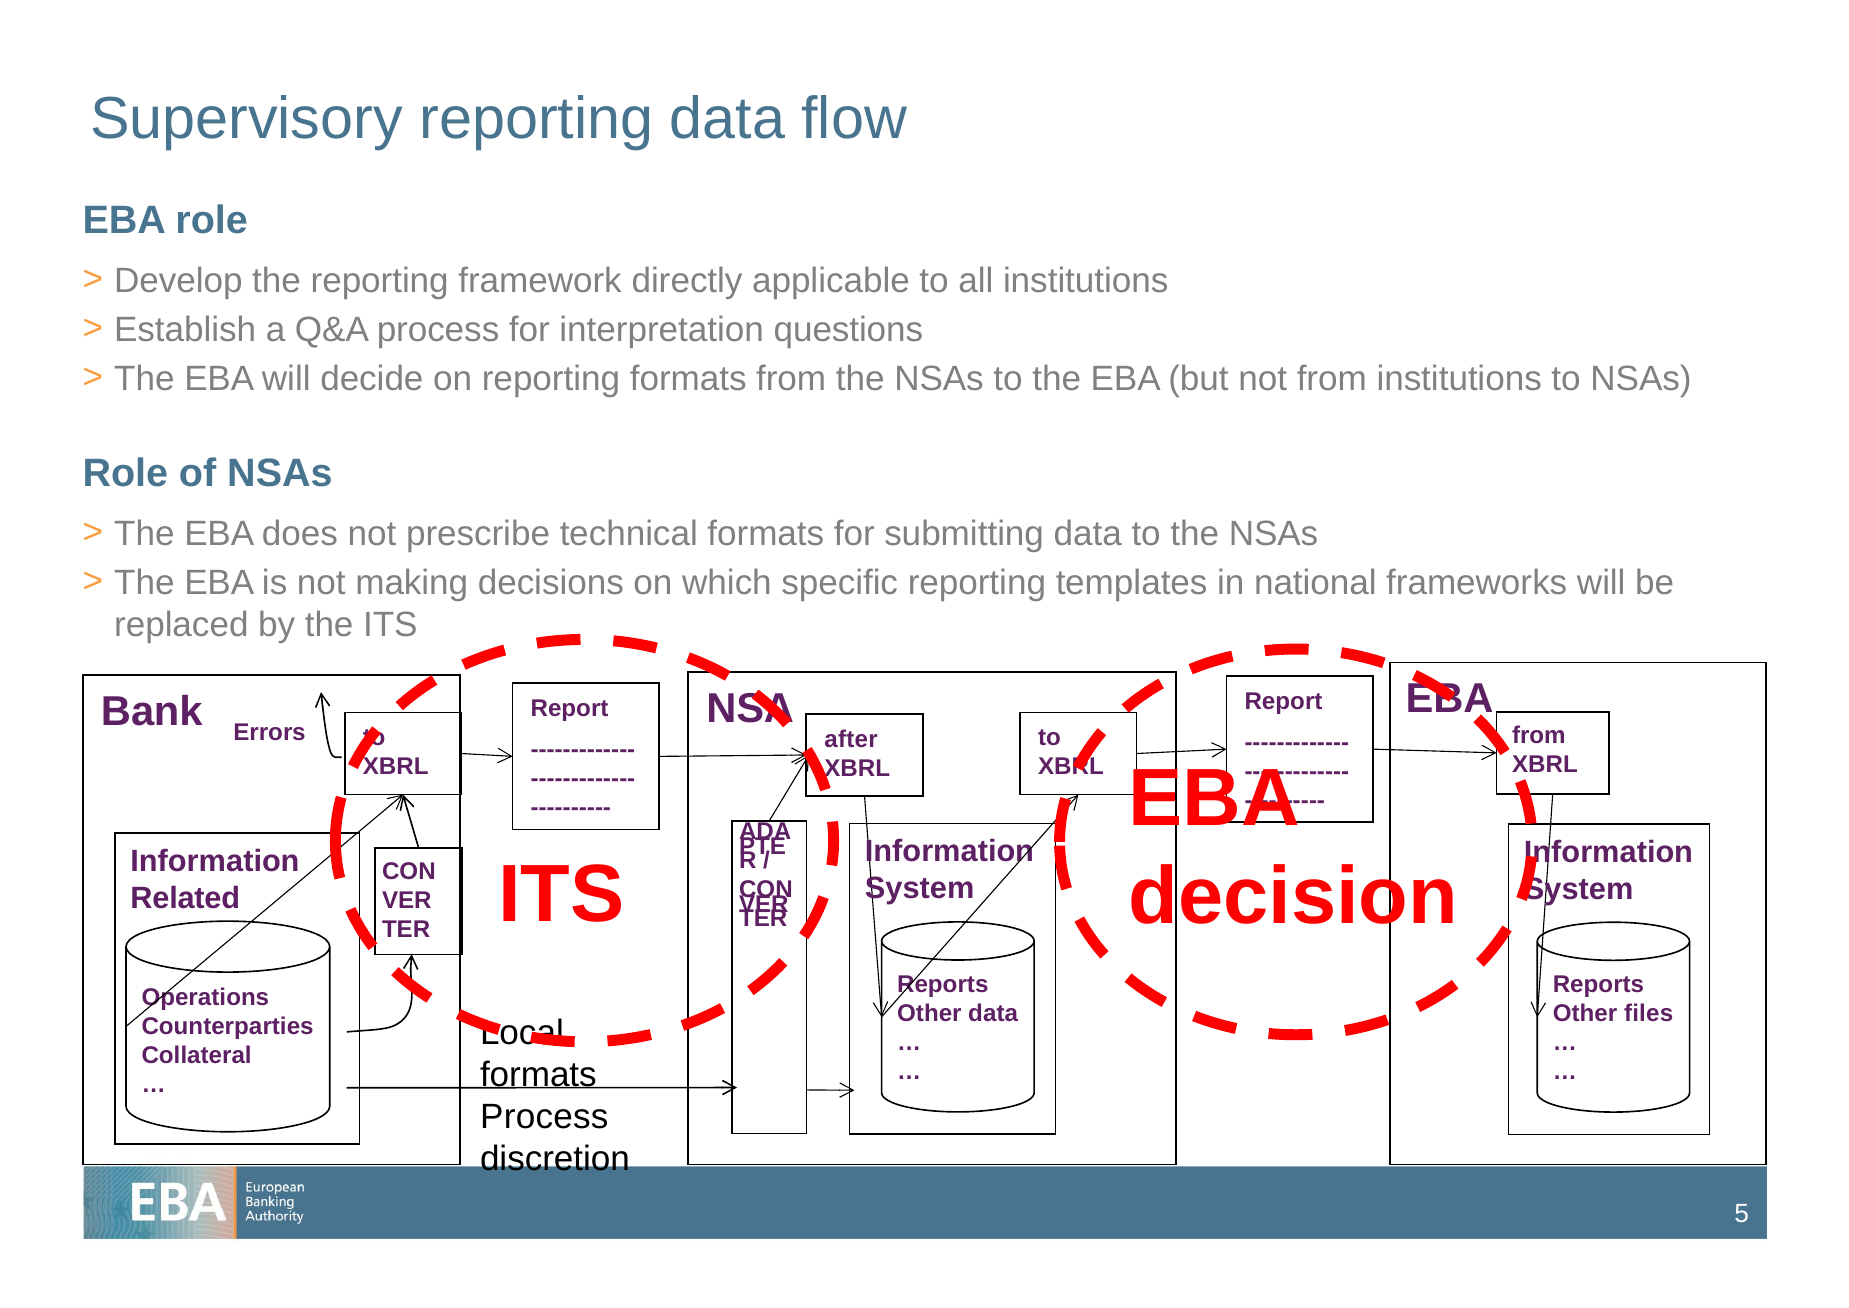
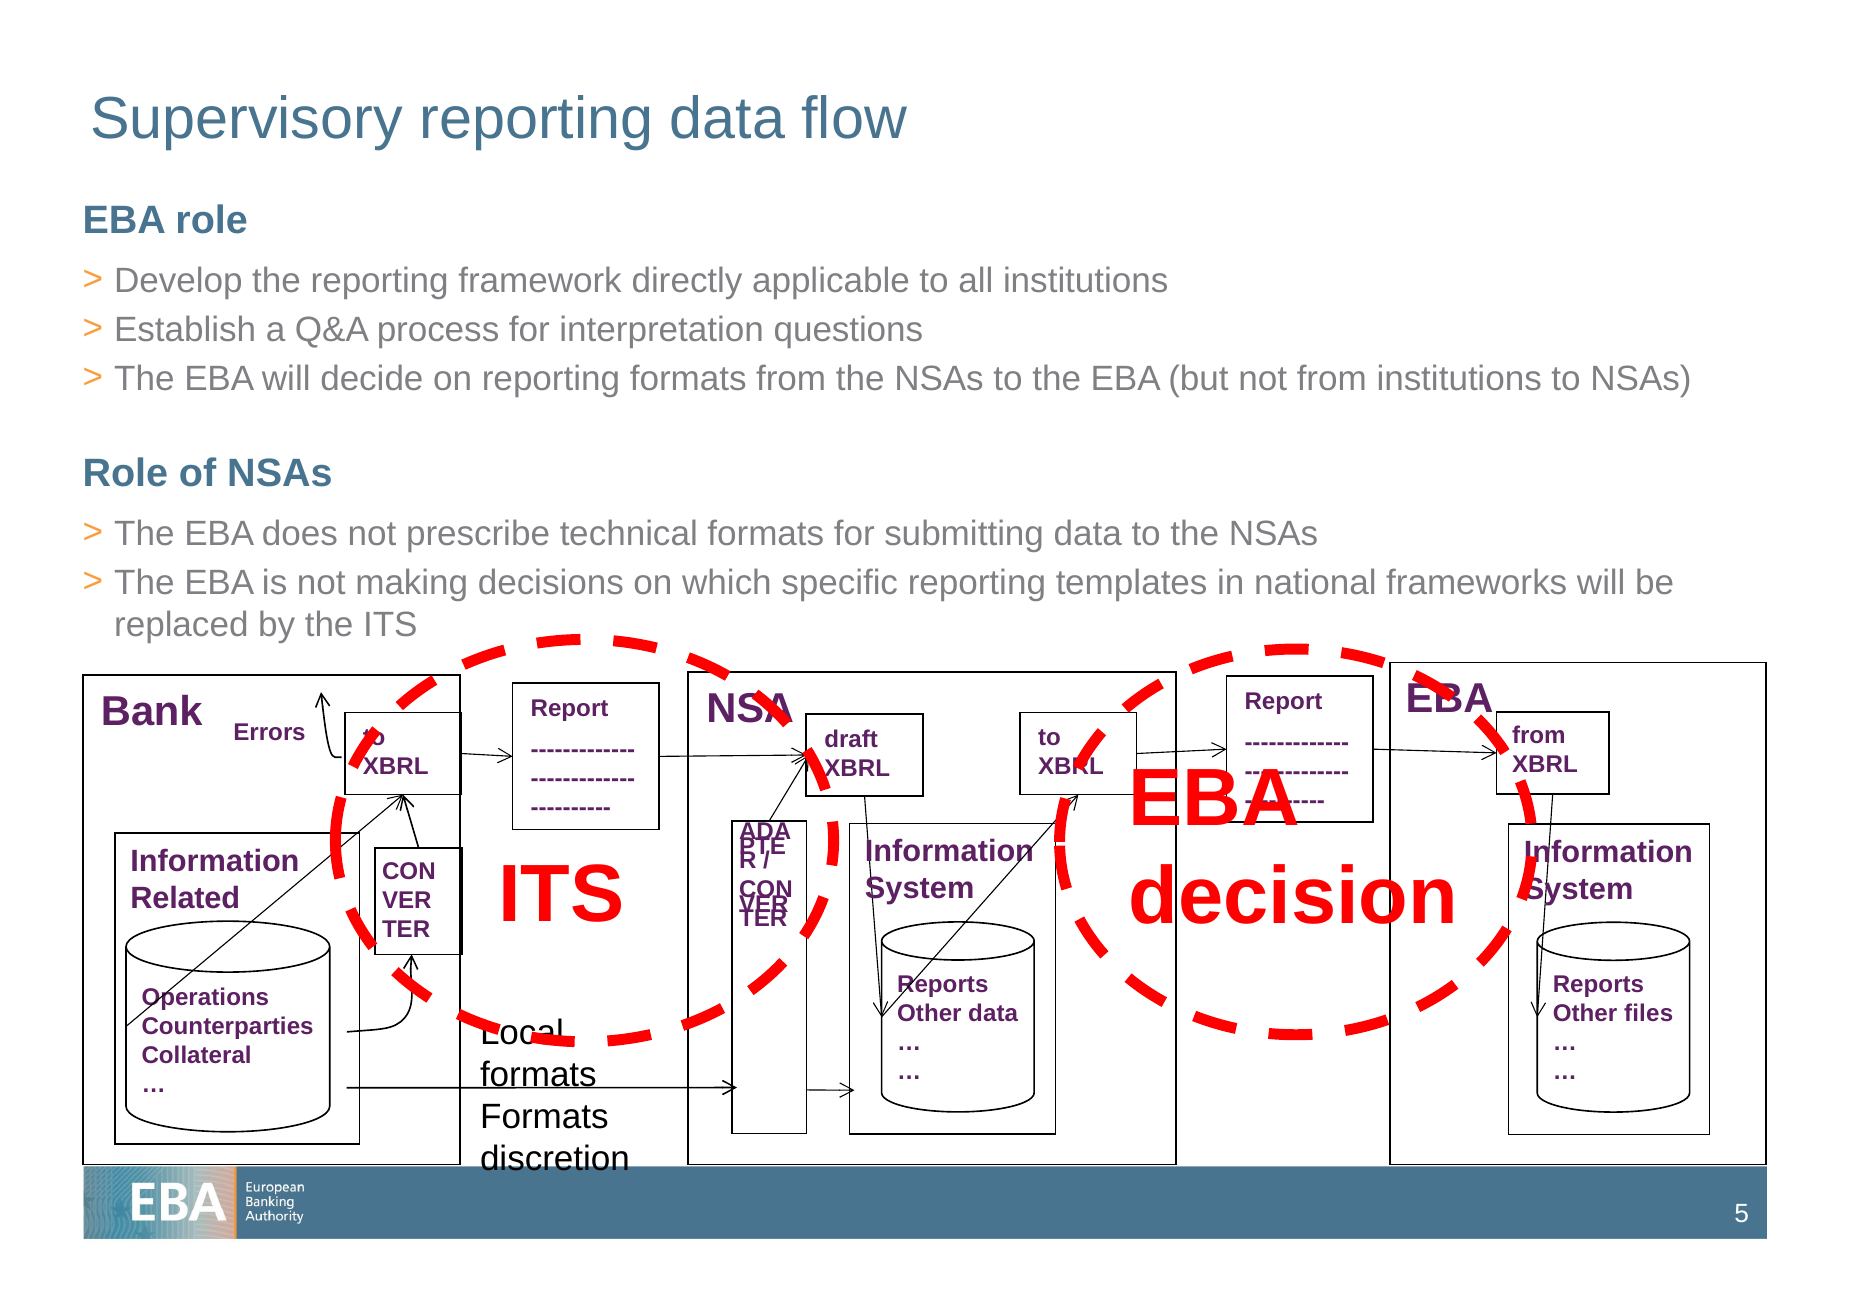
after: after -> draft
Process at (544, 1117): Process -> Formats
